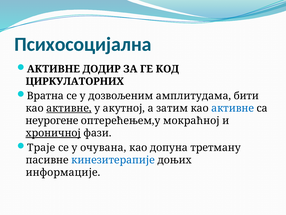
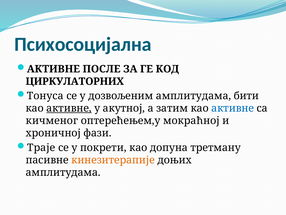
ДОДИР: ДОДИР -> ПОСЛЕ
Вратна: Вратна -> Тонуса
неурогене: неурогене -> кичменог
хроничној underline: present -> none
очувана: очувана -> покрети
кинезитерапије colour: blue -> orange
информације at (63, 172): информације -> амплитудама
